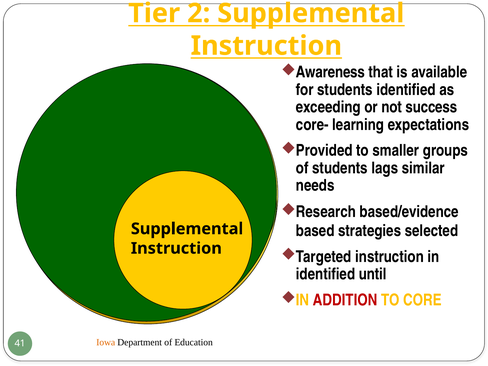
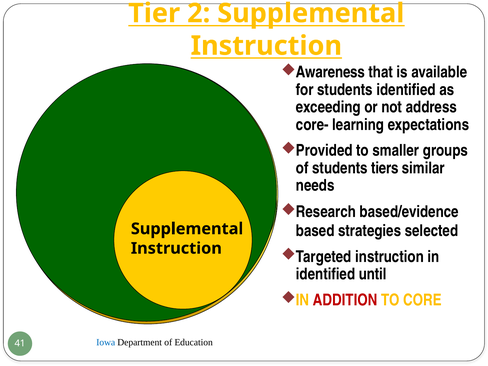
success: success -> address
lags: lags -> tiers
Iowa colour: orange -> blue
